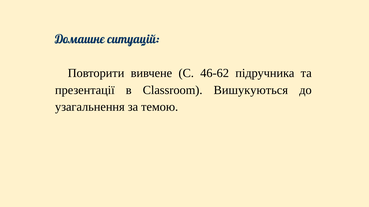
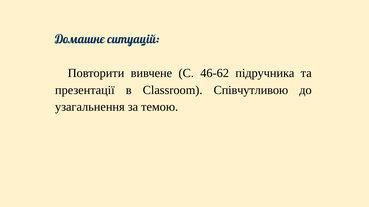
Вишукуються: Вишукуються -> Співчутливою
